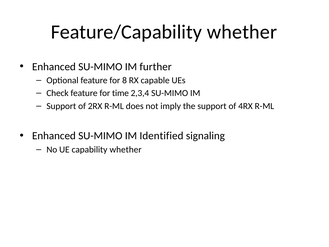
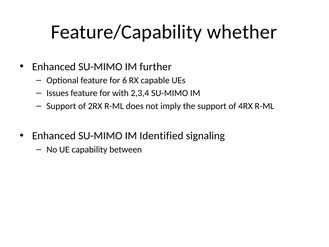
8: 8 -> 6
Check: Check -> Issues
time: time -> with
capability whether: whether -> between
